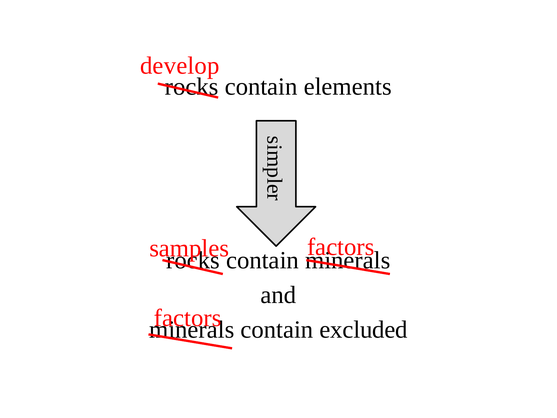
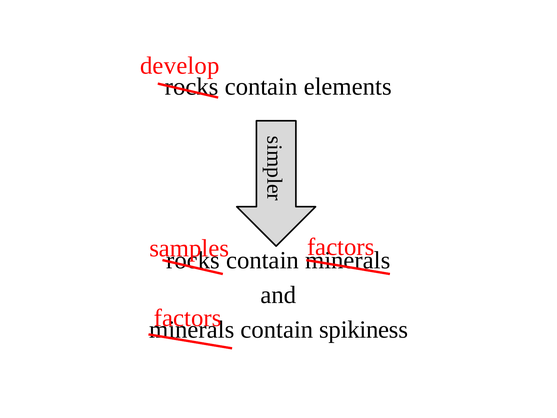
excluded: excluded -> spikiness
